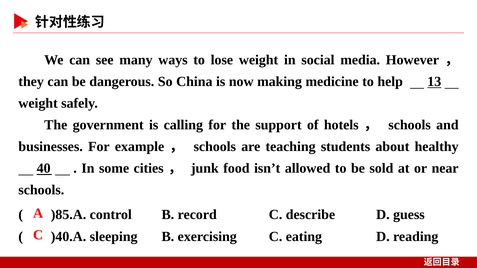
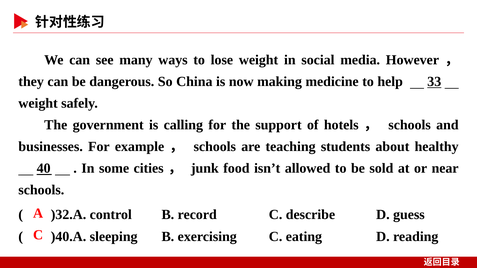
13: 13 -> 33
)85.A: )85.A -> )32.A
